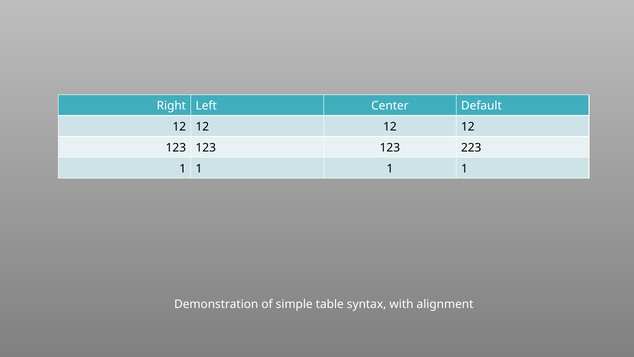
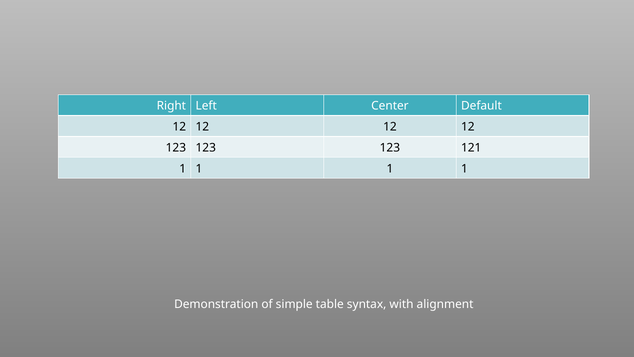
223: 223 -> 121
